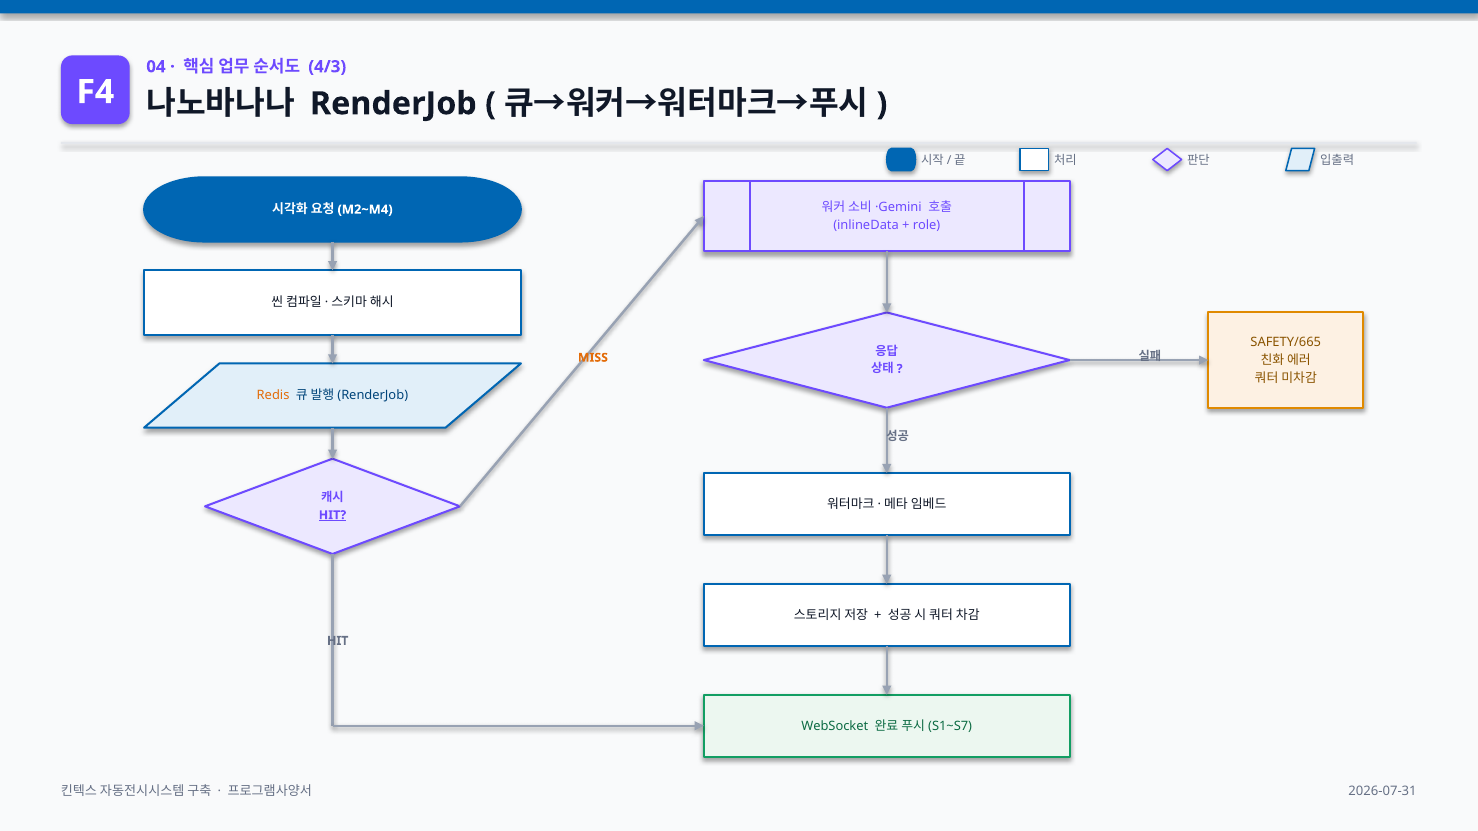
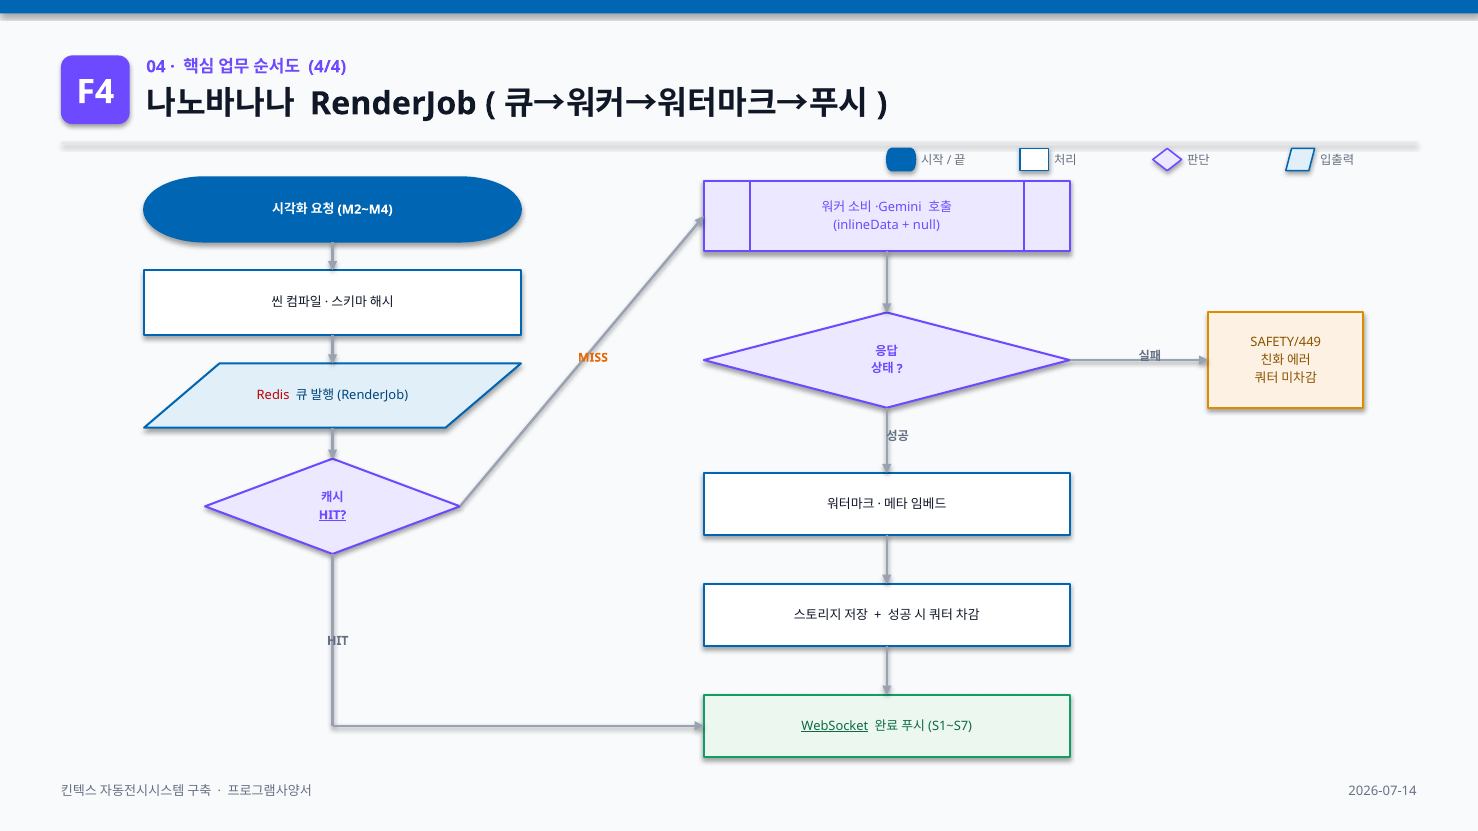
4/3: 4/3 -> 4/4
role: role -> null
SAFETY/665: SAFETY/665 -> SAFETY/449
Redis colour: orange -> red
WebSocket underline: none -> present
2026-07-31: 2026-07-31 -> 2026-07-14
